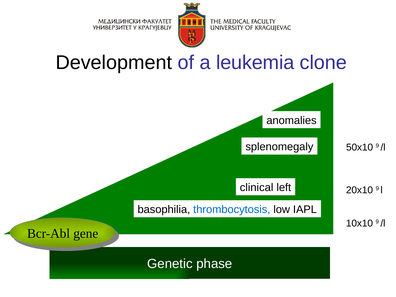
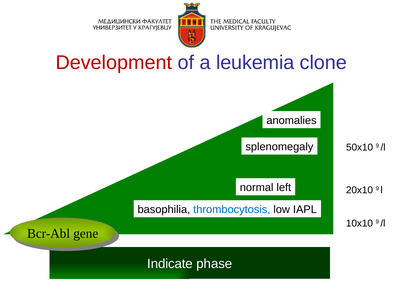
Development colour: black -> red
clinical: clinical -> normal
Genetic: Genetic -> Indicate
